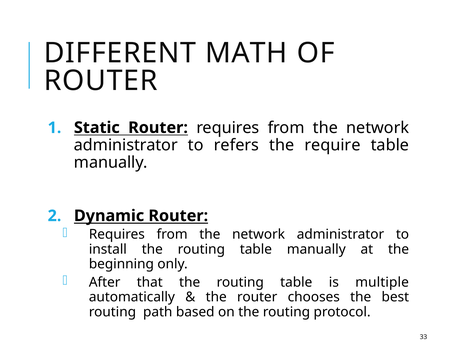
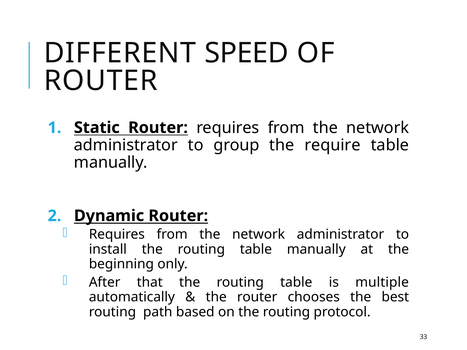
MATH: MATH -> SPEED
refers: refers -> group
